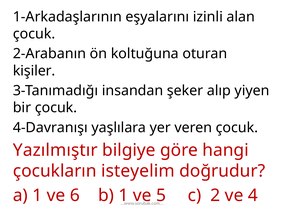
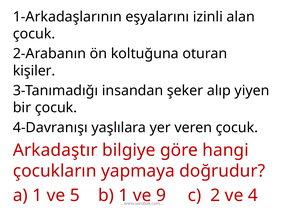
Yazılmıştır: Yazılmıştır -> Arkadaştır
isteyelim: isteyelim -> yapmaya
6: 6 -> 5
5: 5 -> 9
